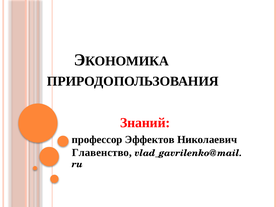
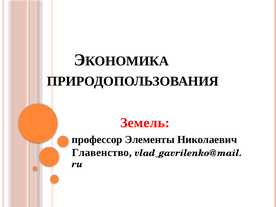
Знаний: Знаний -> Земель
Эффектов: Эффектов -> Элементы
